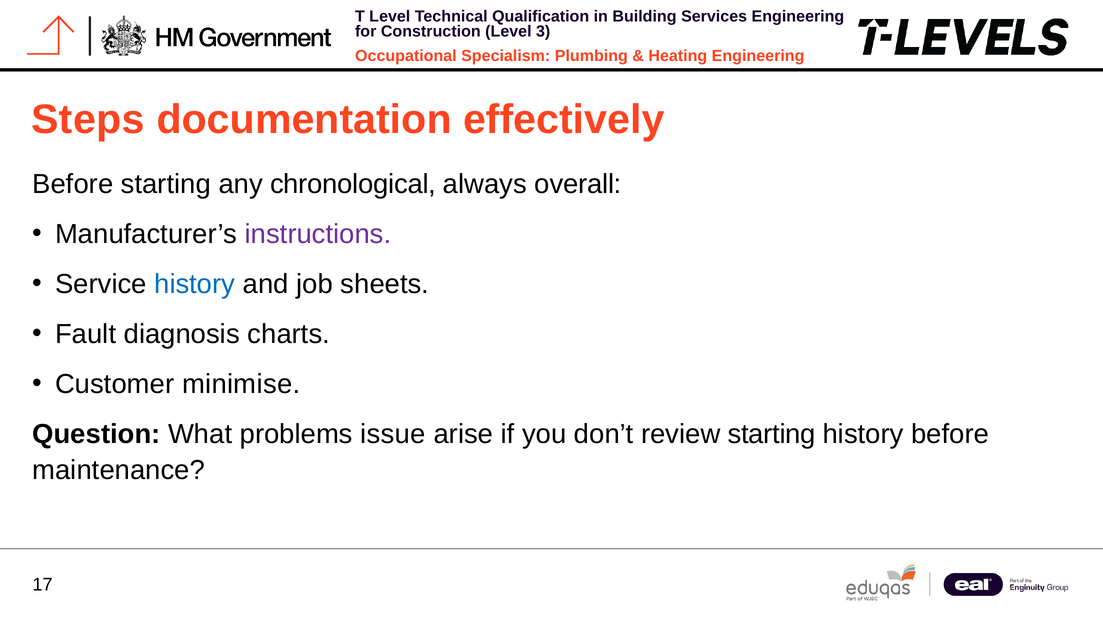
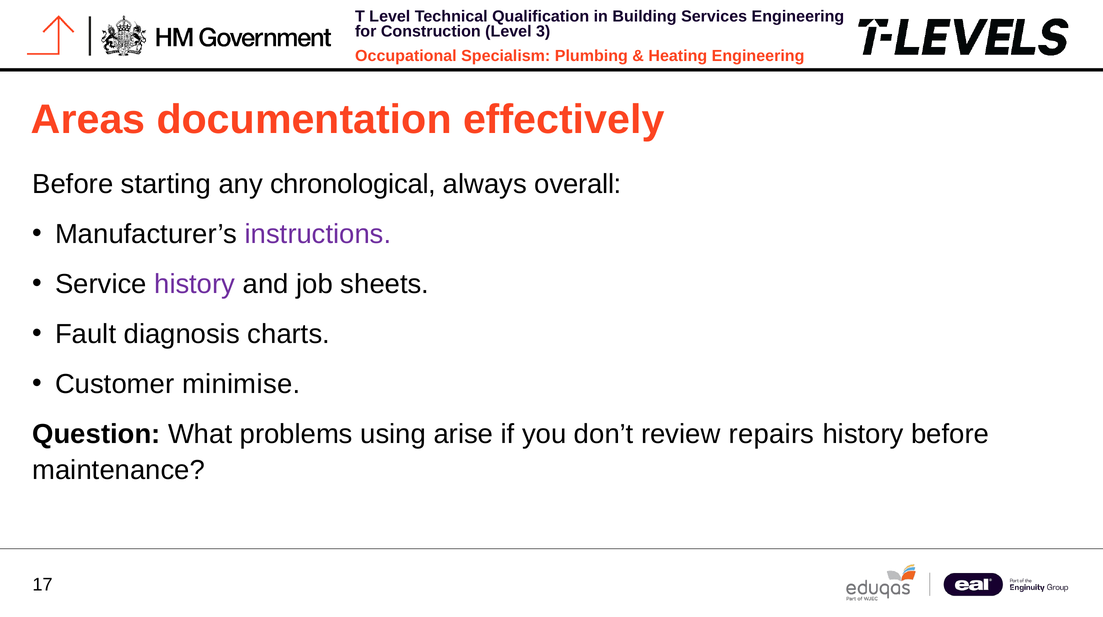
Steps: Steps -> Areas
history at (195, 284) colour: blue -> purple
issue: issue -> using
review starting: starting -> repairs
